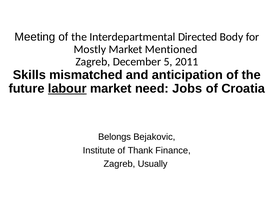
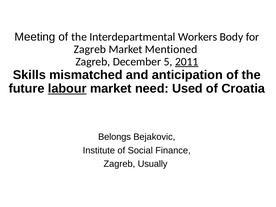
Directed: Directed -> Workers
Mostly at (90, 49): Mostly -> Zagreb
2011 underline: none -> present
Jobs: Jobs -> Used
Thank: Thank -> Social
